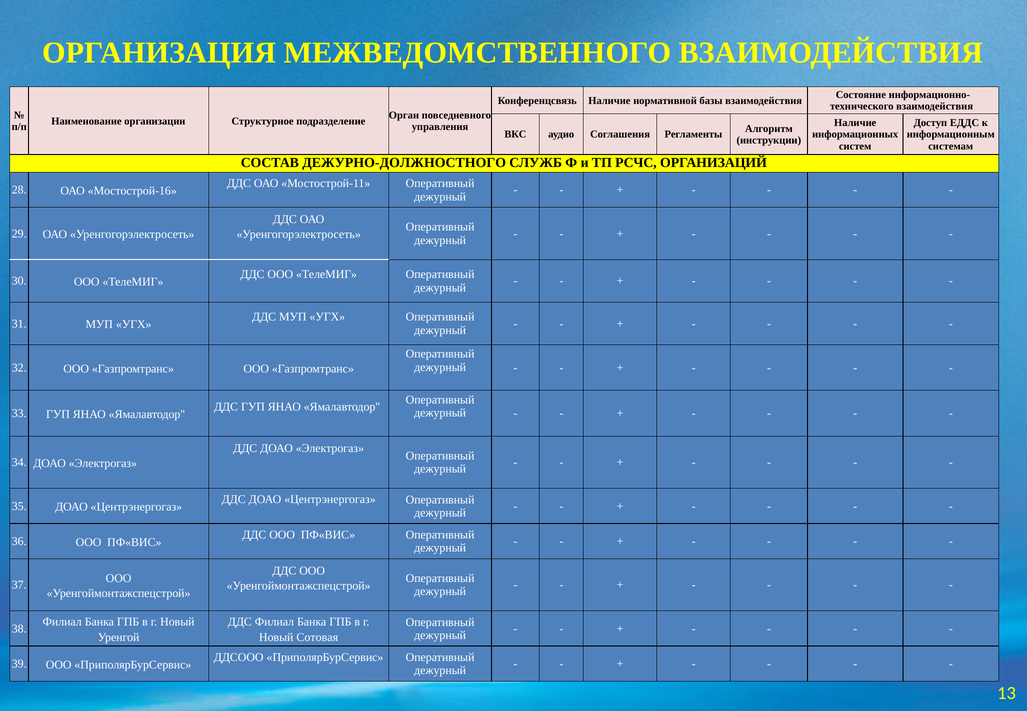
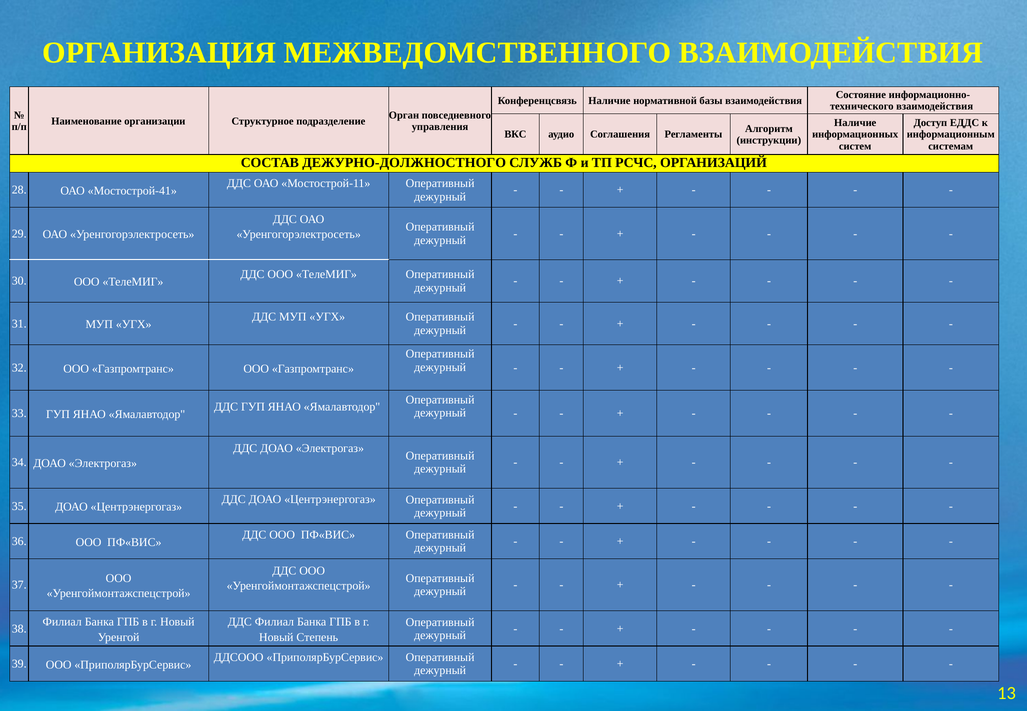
Мостострой-16: Мостострой-16 -> Мостострой-41
Сотовая: Сотовая -> Степень
